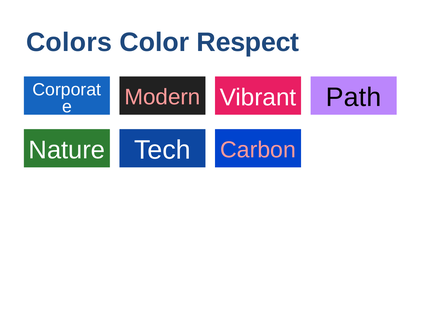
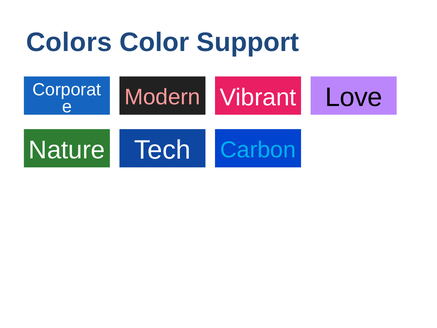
Respect: Respect -> Support
Path: Path -> Love
Carbon colour: pink -> light blue
